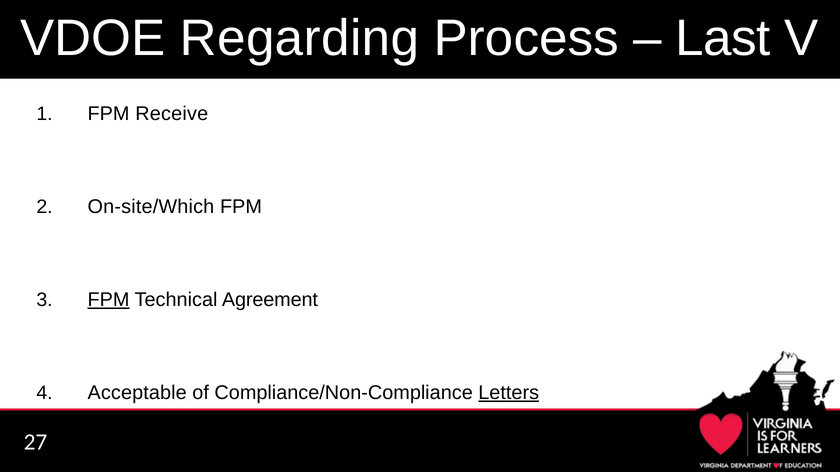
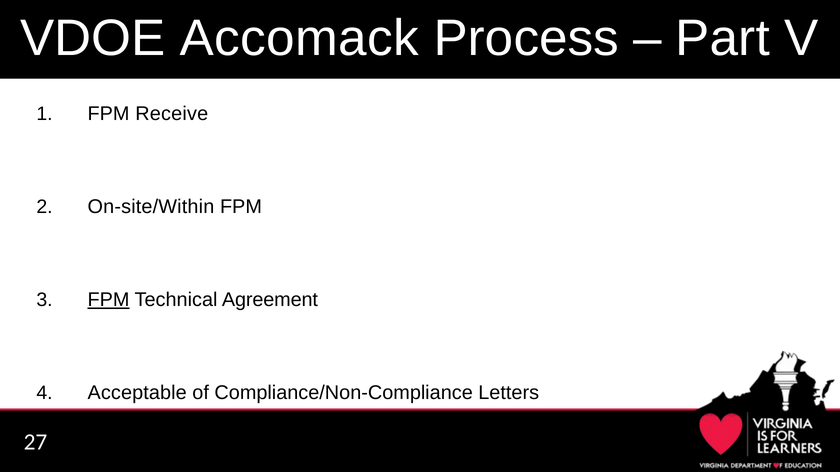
Regarding: Regarding -> Accomack
Last: Last -> Part
On-site/Which: On-site/Which -> On-site/Within
Letters underline: present -> none
